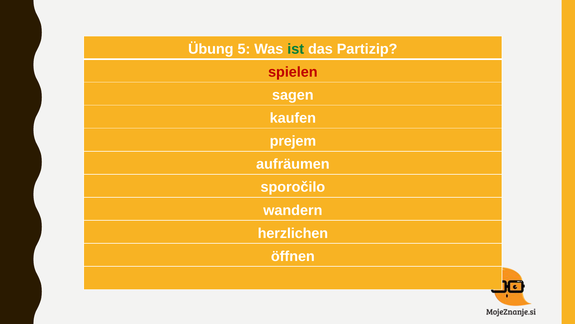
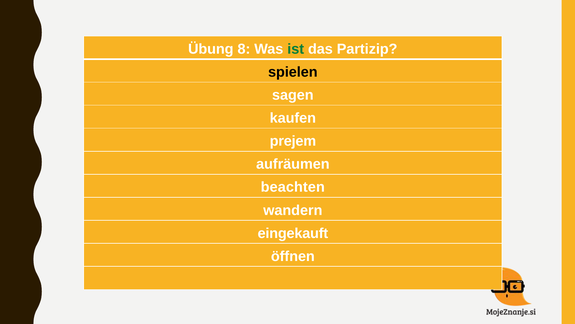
5: 5 -> 8
spielen colour: red -> black
sporočilo: sporočilo -> beachten
herzlichen: herzlichen -> eingekauft
